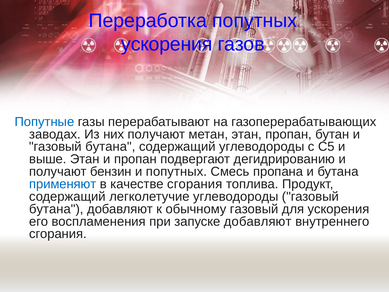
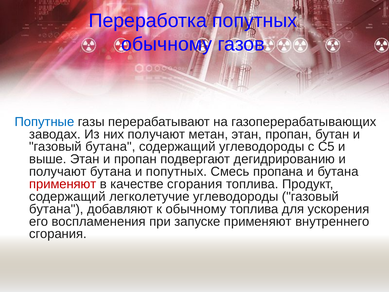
ускорения at (167, 44): ускорения -> обычному
получают бензин: бензин -> бутана
применяют at (63, 184) colour: blue -> red
обычному газовый: газовый -> топлива
запуске добавляют: добавляют -> применяют
